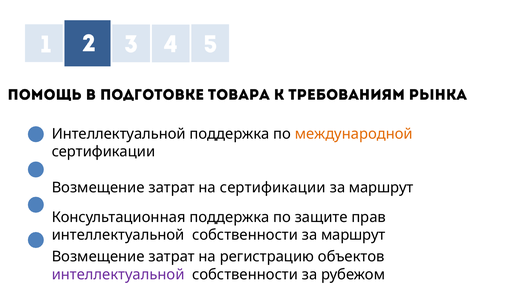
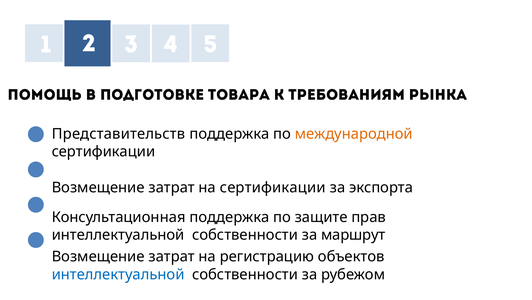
Интеллектуальной at (119, 134): Интеллектуальной -> Представительств
маршрут at (381, 187): маршрут -> экспорта
интеллектуальной at (118, 274) colour: purple -> blue
